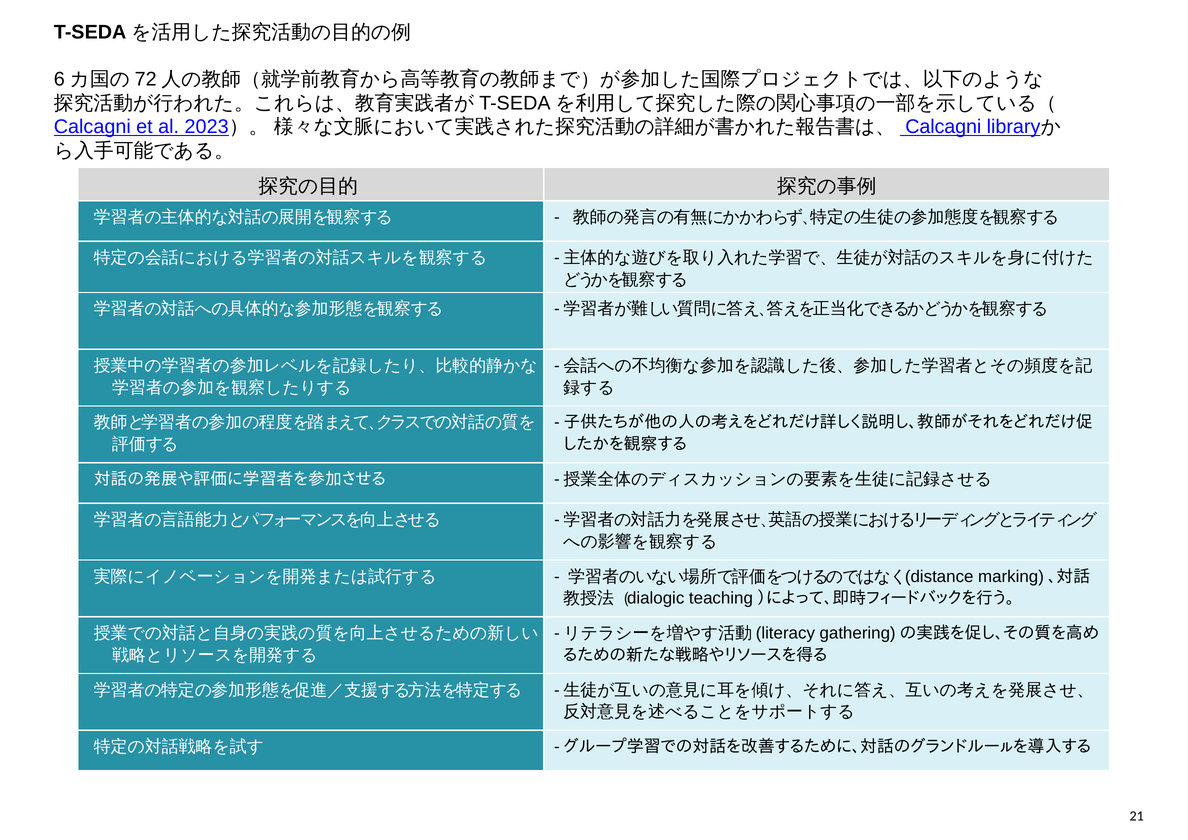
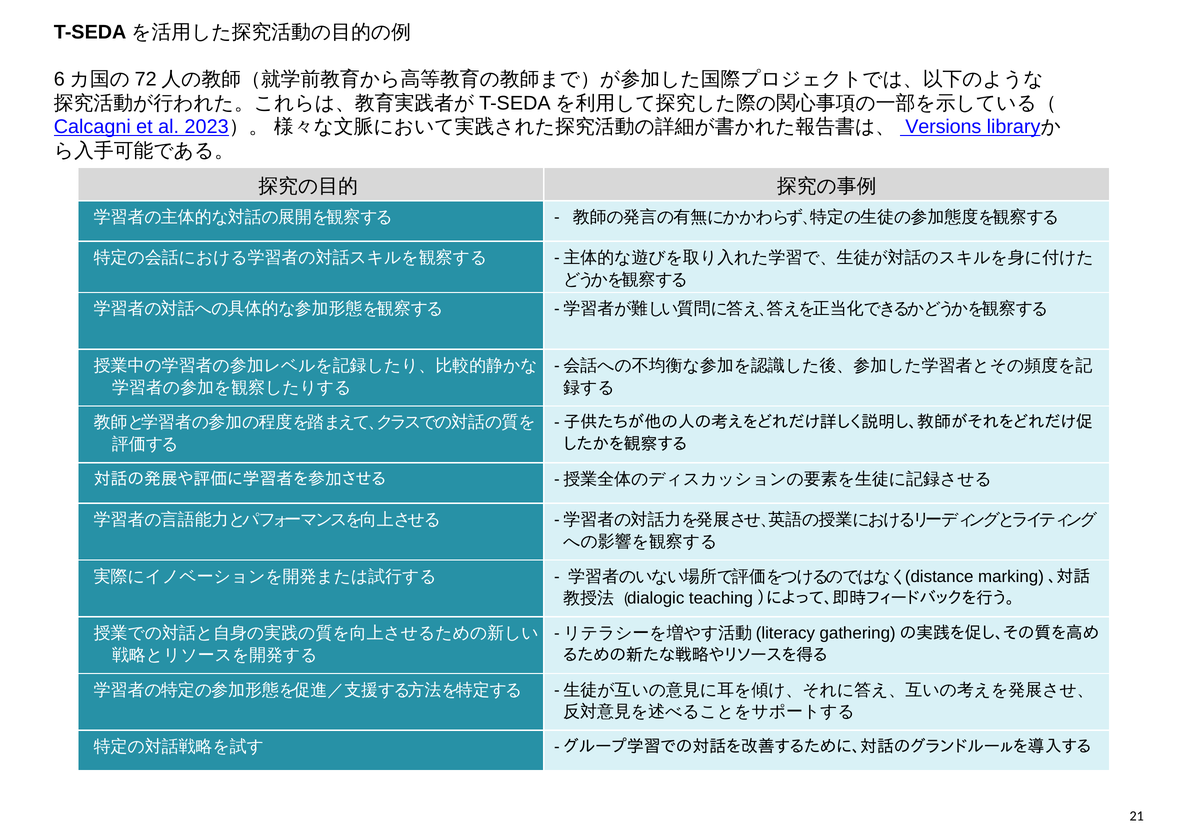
Calcagni at (943, 127): Calcagni -> Versions
